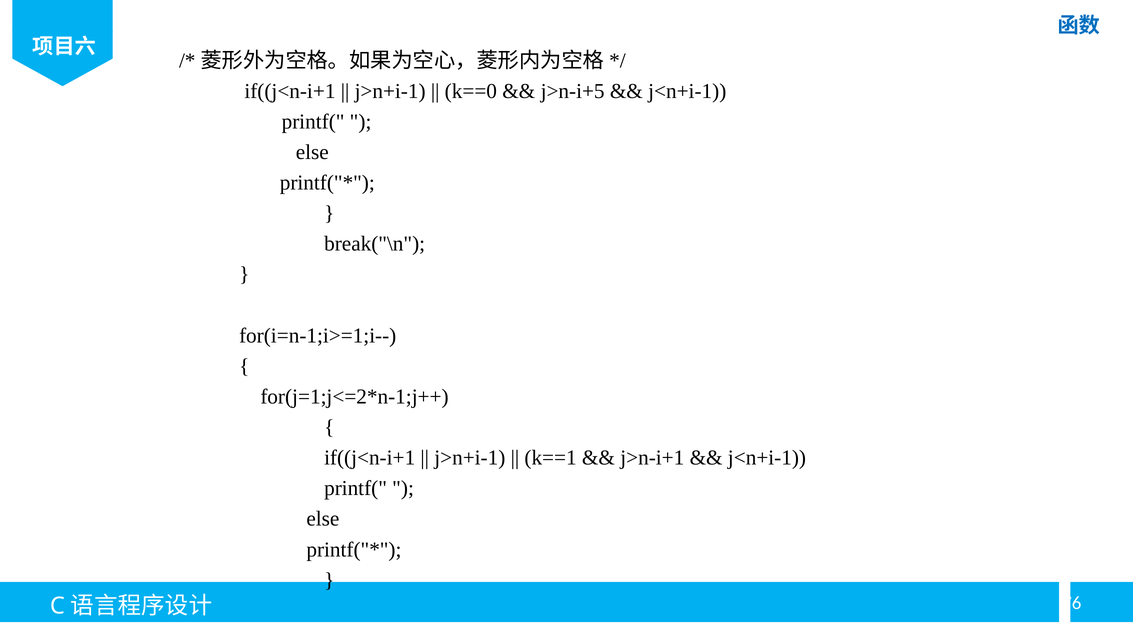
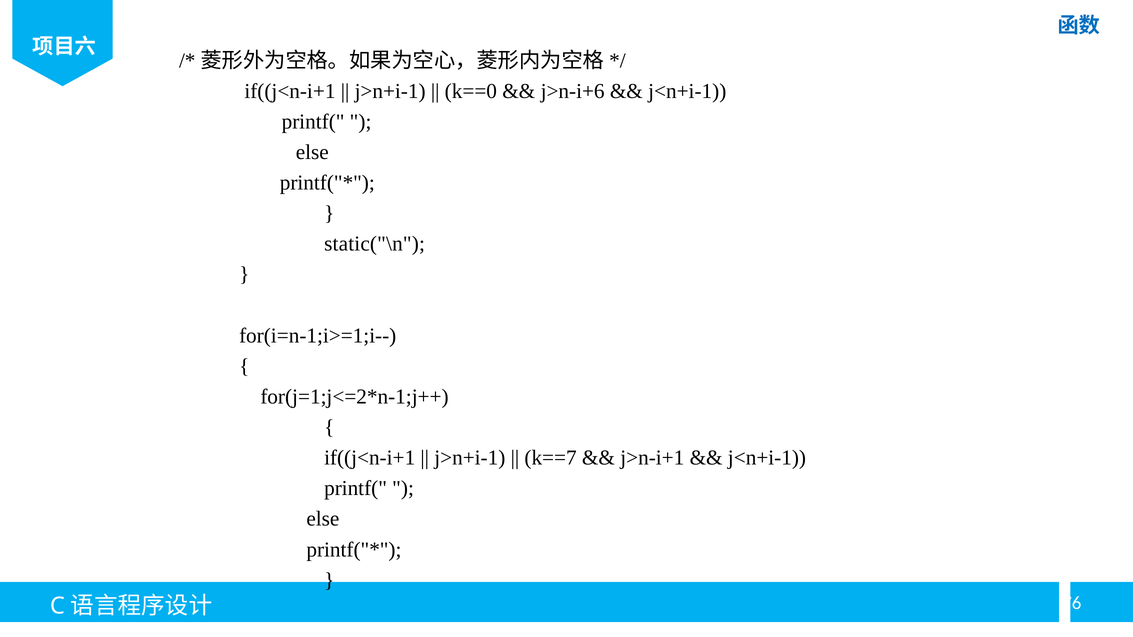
j>n-i+5: j>n-i+5 -> j>n-i+6
break("\n: break("\n -> static("\n
k==1: k==1 -> k==7
